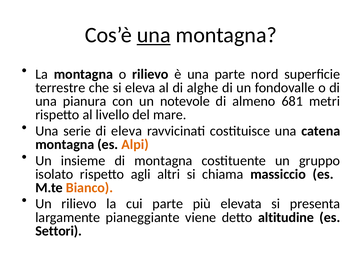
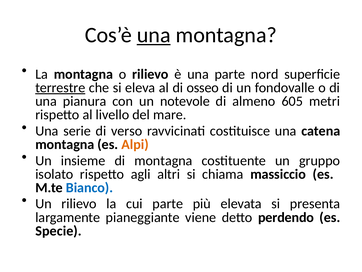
terrestre underline: none -> present
alghe: alghe -> osseo
681: 681 -> 605
di eleva: eleva -> verso
Bianco colour: orange -> blue
altitudine: altitudine -> perdendo
Settori: Settori -> Specie
